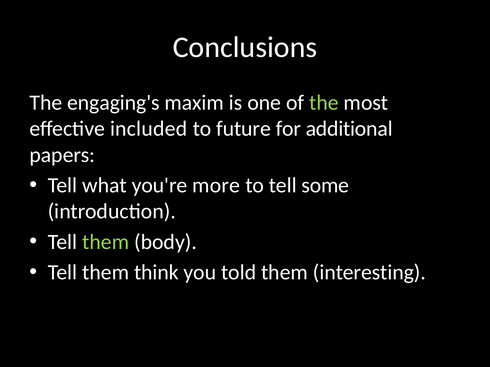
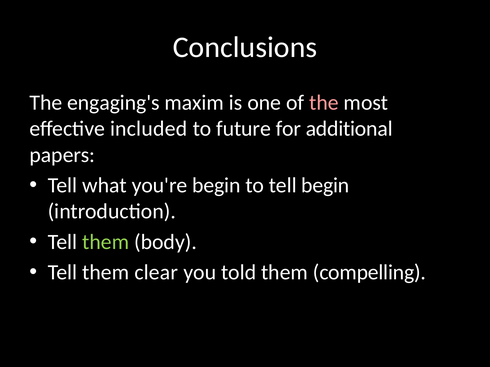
the at (324, 103) colour: light green -> pink
you're more: more -> begin
tell some: some -> begin
think: think -> clear
interesting: interesting -> compelling
